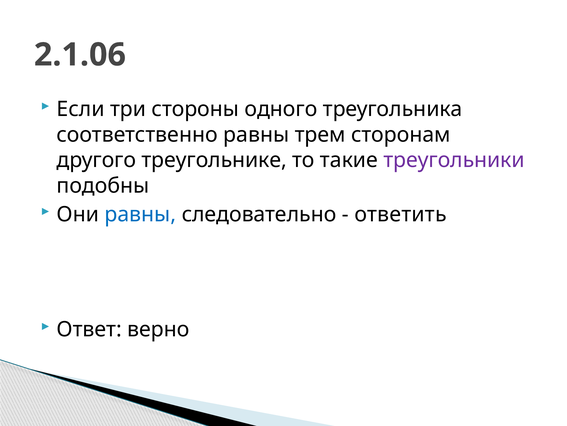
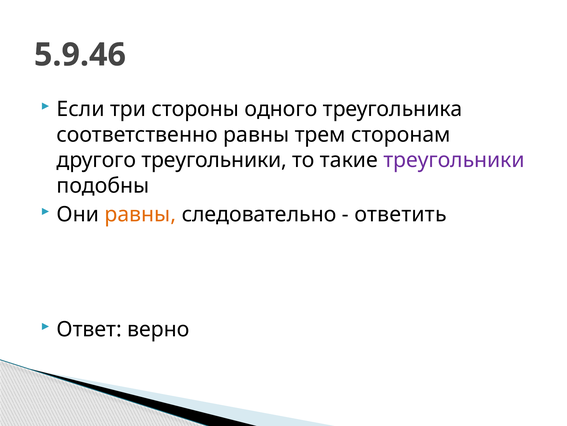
2.1.06: 2.1.06 -> 5.9.46
другого треугольнике: треугольнике -> треугольники
равны at (140, 214) colour: blue -> orange
